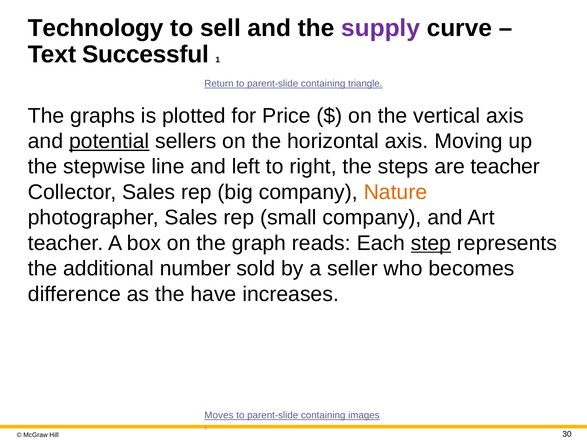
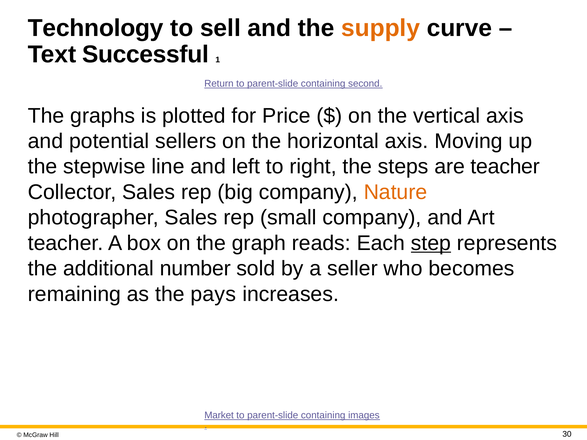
supply colour: purple -> orange
triangle: triangle -> second
potential underline: present -> none
difference: difference -> remaining
have: have -> pays
Moves: Moves -> Market
